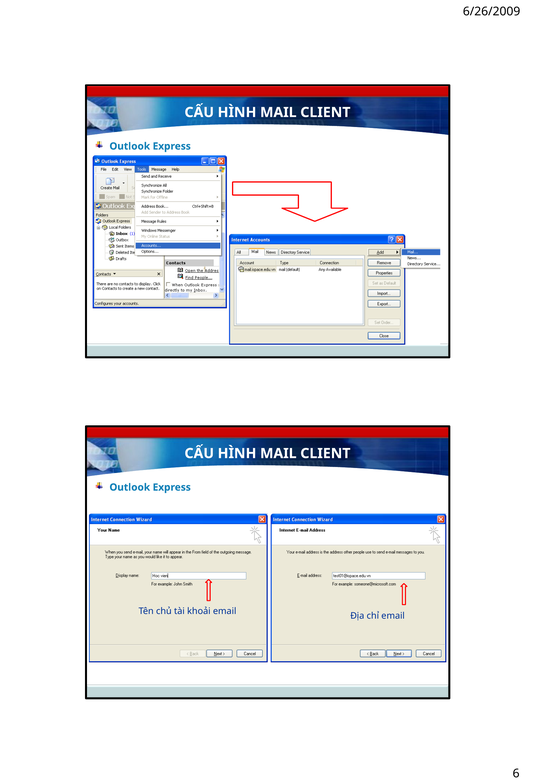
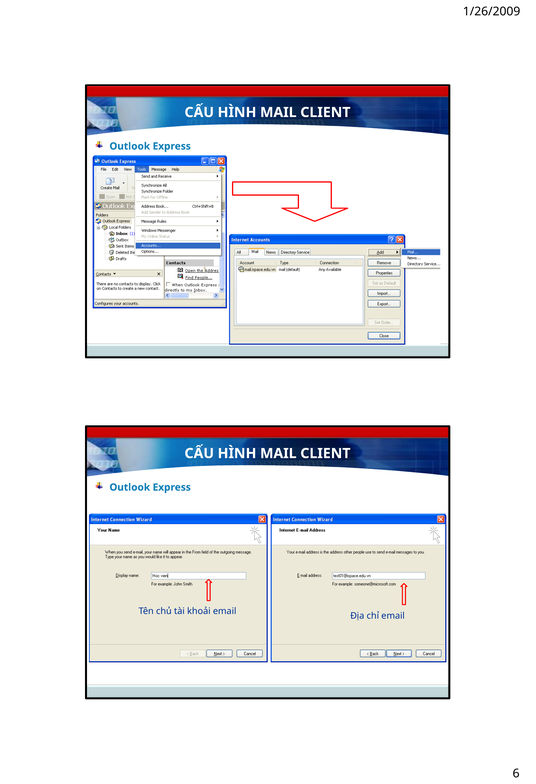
6/26/2009: 6/26/2009 -> 1/26/2009
